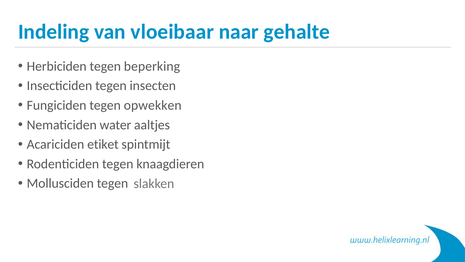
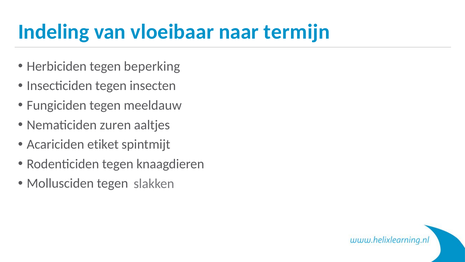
gehalte: gehalte -> termijn
opwekken: opwekken -> meeldauw
water: water -> zuren
